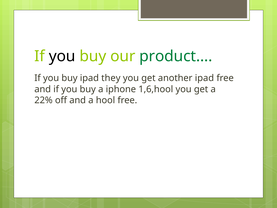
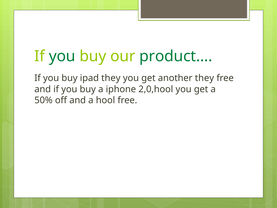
you at (62, 56) colour: black -> green
another ipad: ipad -> they
1,6,hool: 1,6,hool -> 2,0,hool
22%: 22% -> 50%
